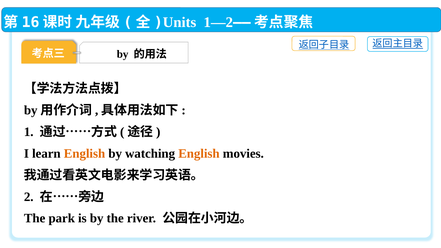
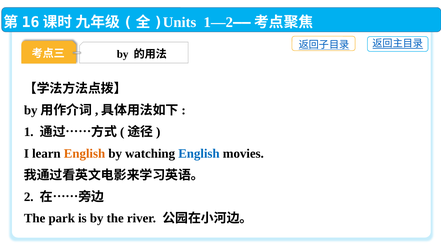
English at (199, 154) colour: orange -> blue
